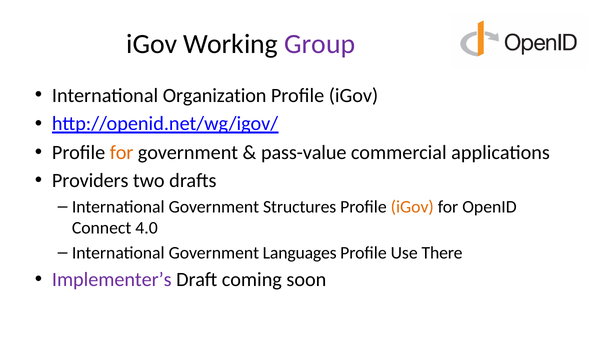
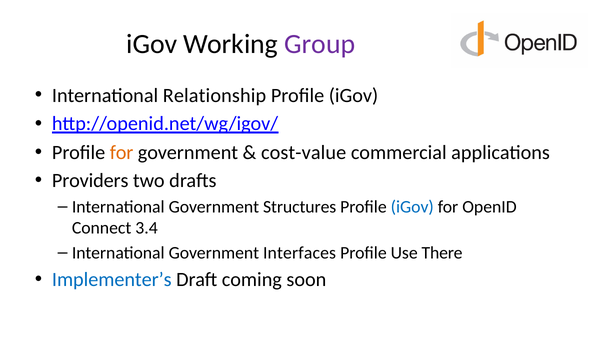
Organization: Organization -> Relationship
pass-value: pass-value -> cost-value
iGov at (412, 207) colour: orange -> blue
4.0: 4.0 -> 3.4
Languages: Languages -> Interfaces
Implementer’s colour: purple -> blue
